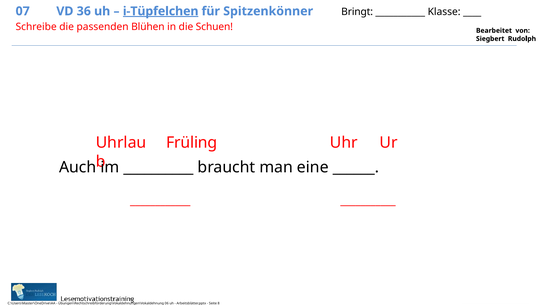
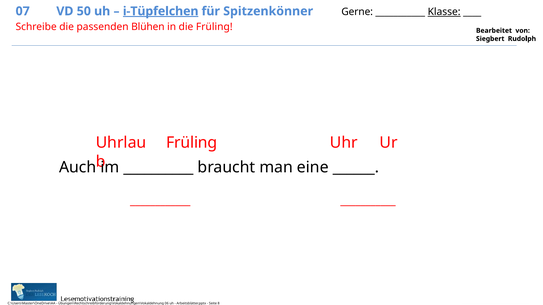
36: 36 -> 50
Bringt: Bringt -> Gerne
Klasse underline: none -> present
die Schuen: Schuen -> Früling
